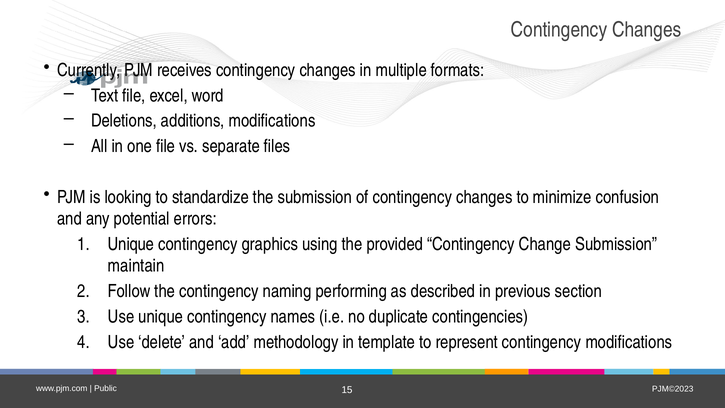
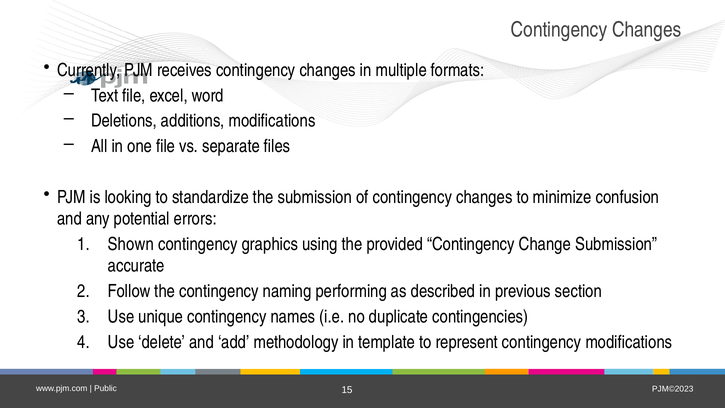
Unique at (131, 244): Unique -> Shown
maintain: maintain -> accurate
